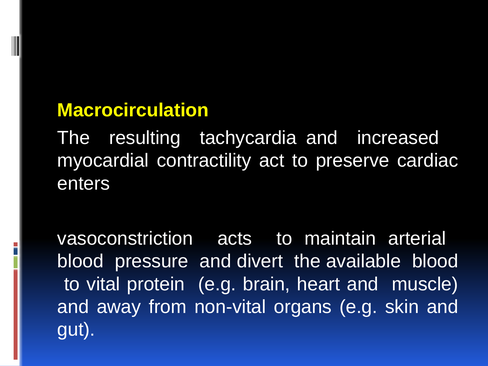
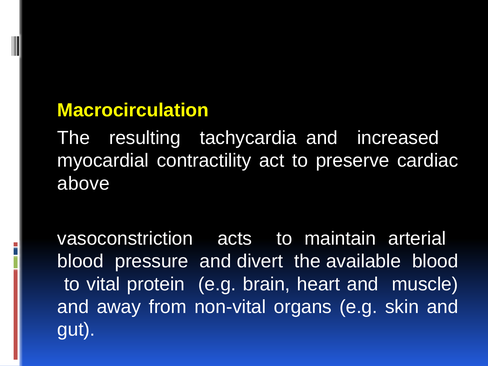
enters: enters -> above
